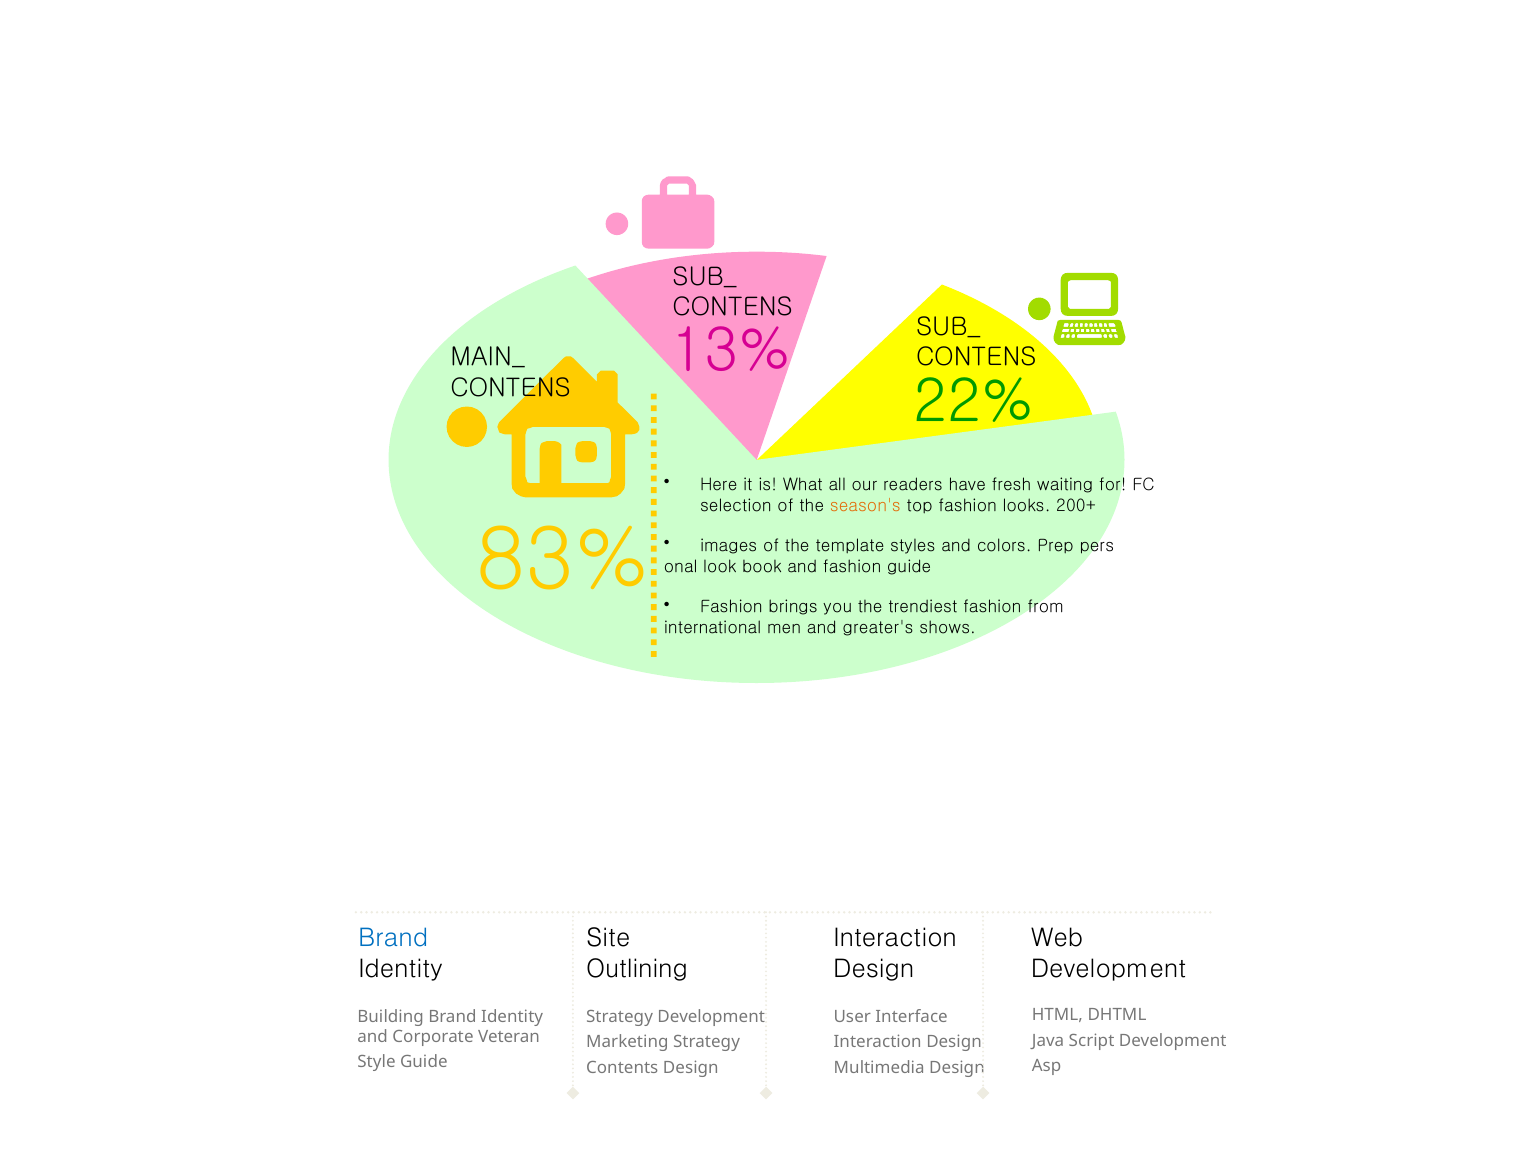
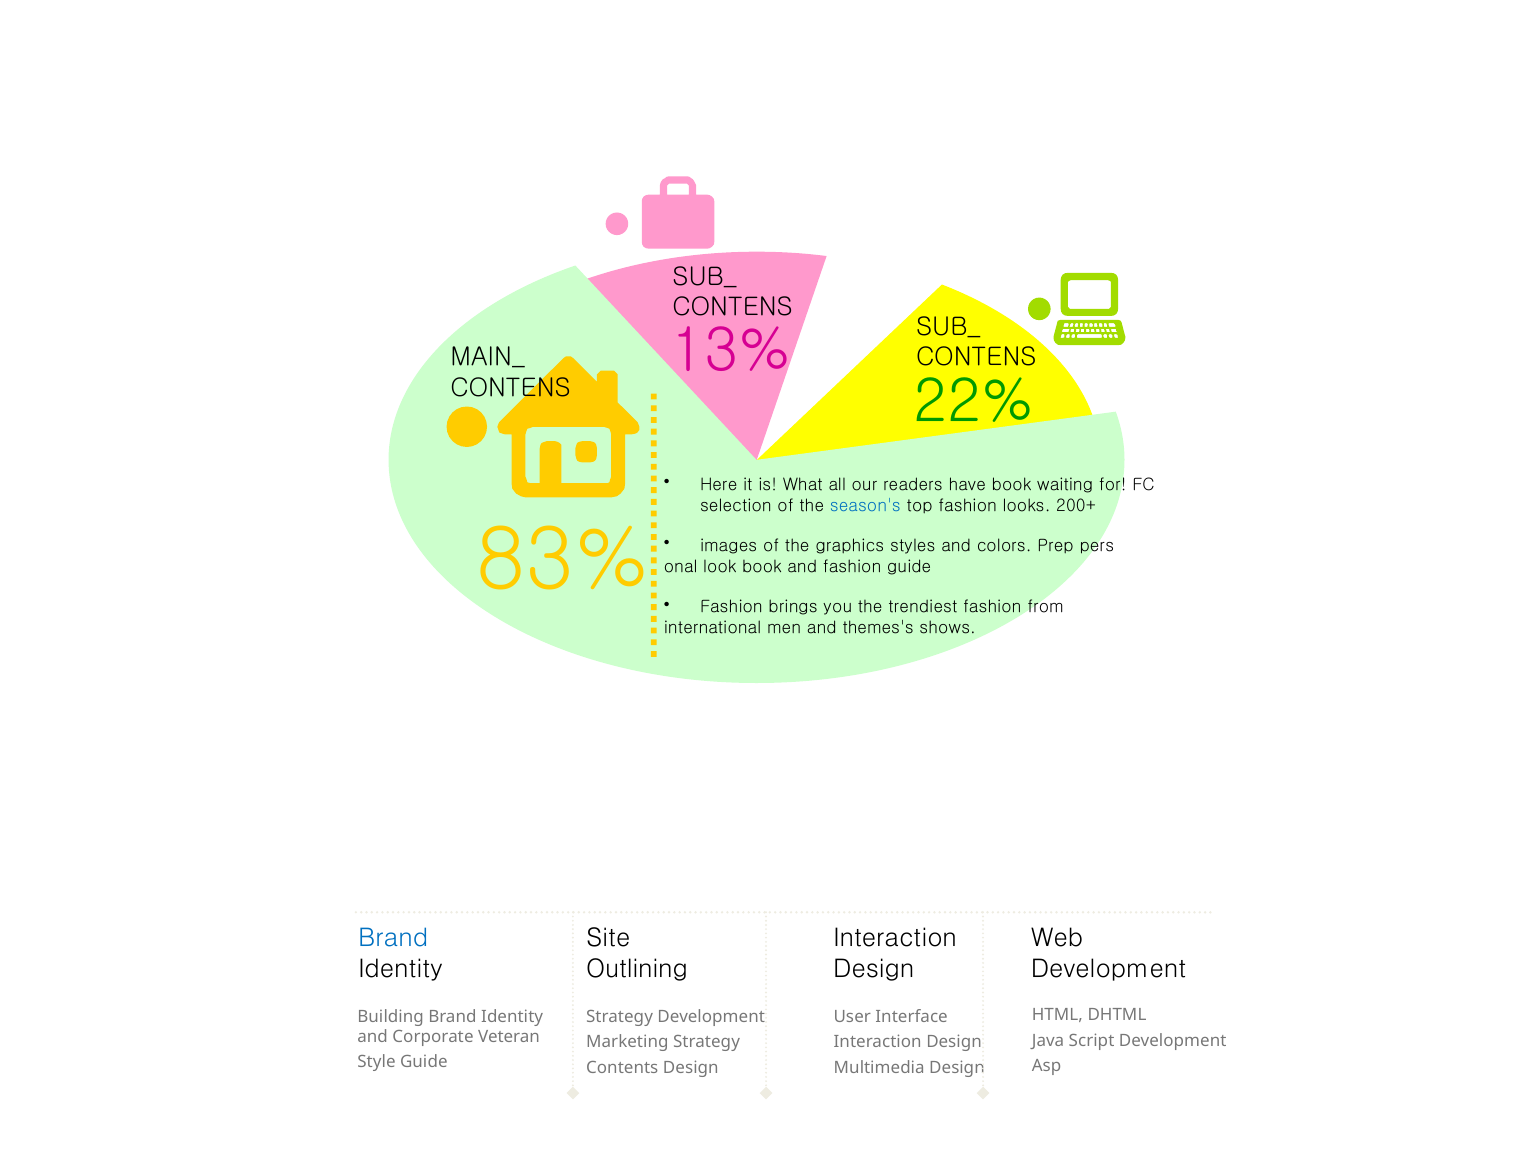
have fresh: fresh -> book
season's colour: orange -> blue
template: template -> graphics
greater's: greater's -> themes's
